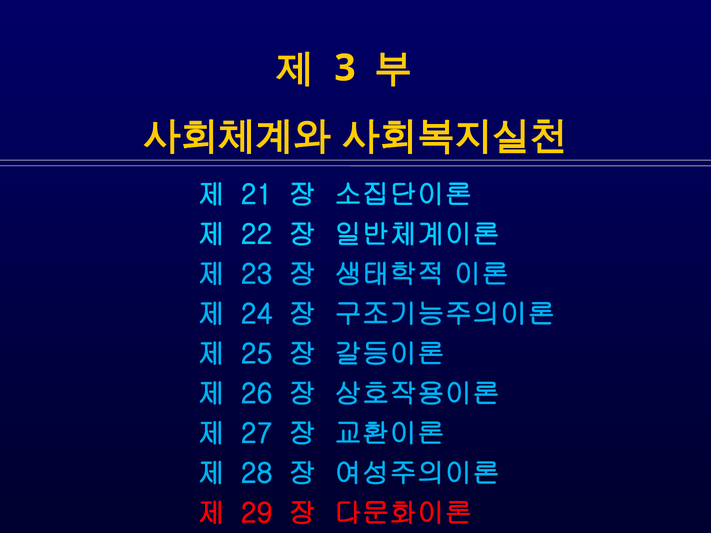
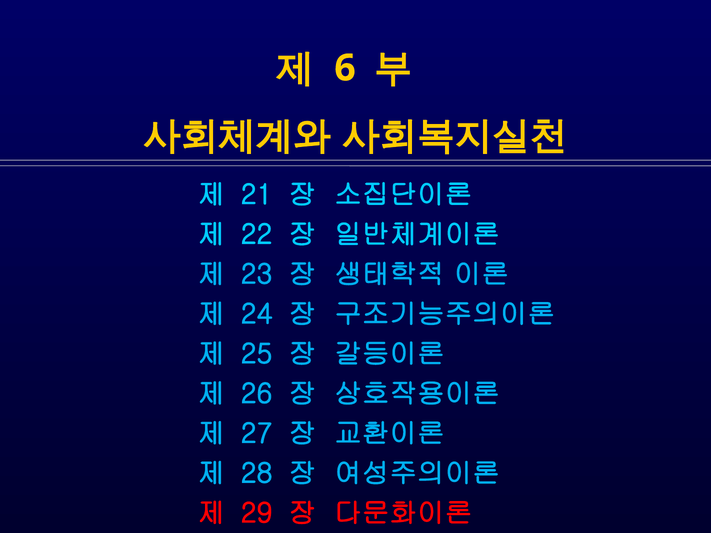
3: 3 -> 6
